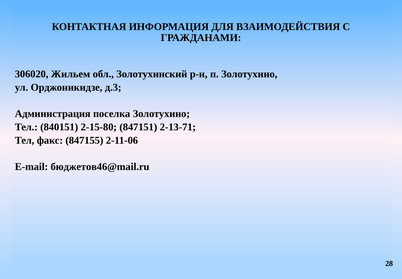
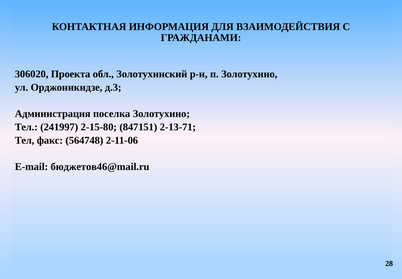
Жильем: Жильем -> Проекта
840151: 840151 -> 241997
847155: 847155 -> 564748
